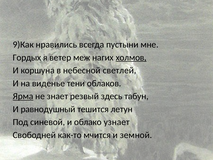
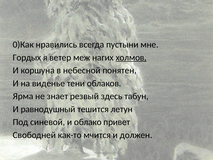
9)Как: 9)Как -> 0)Как
светлей: светлей -> понятен
Ярма underline: present -> none
узнает: узнает -> привет
земной: земной -> должен
